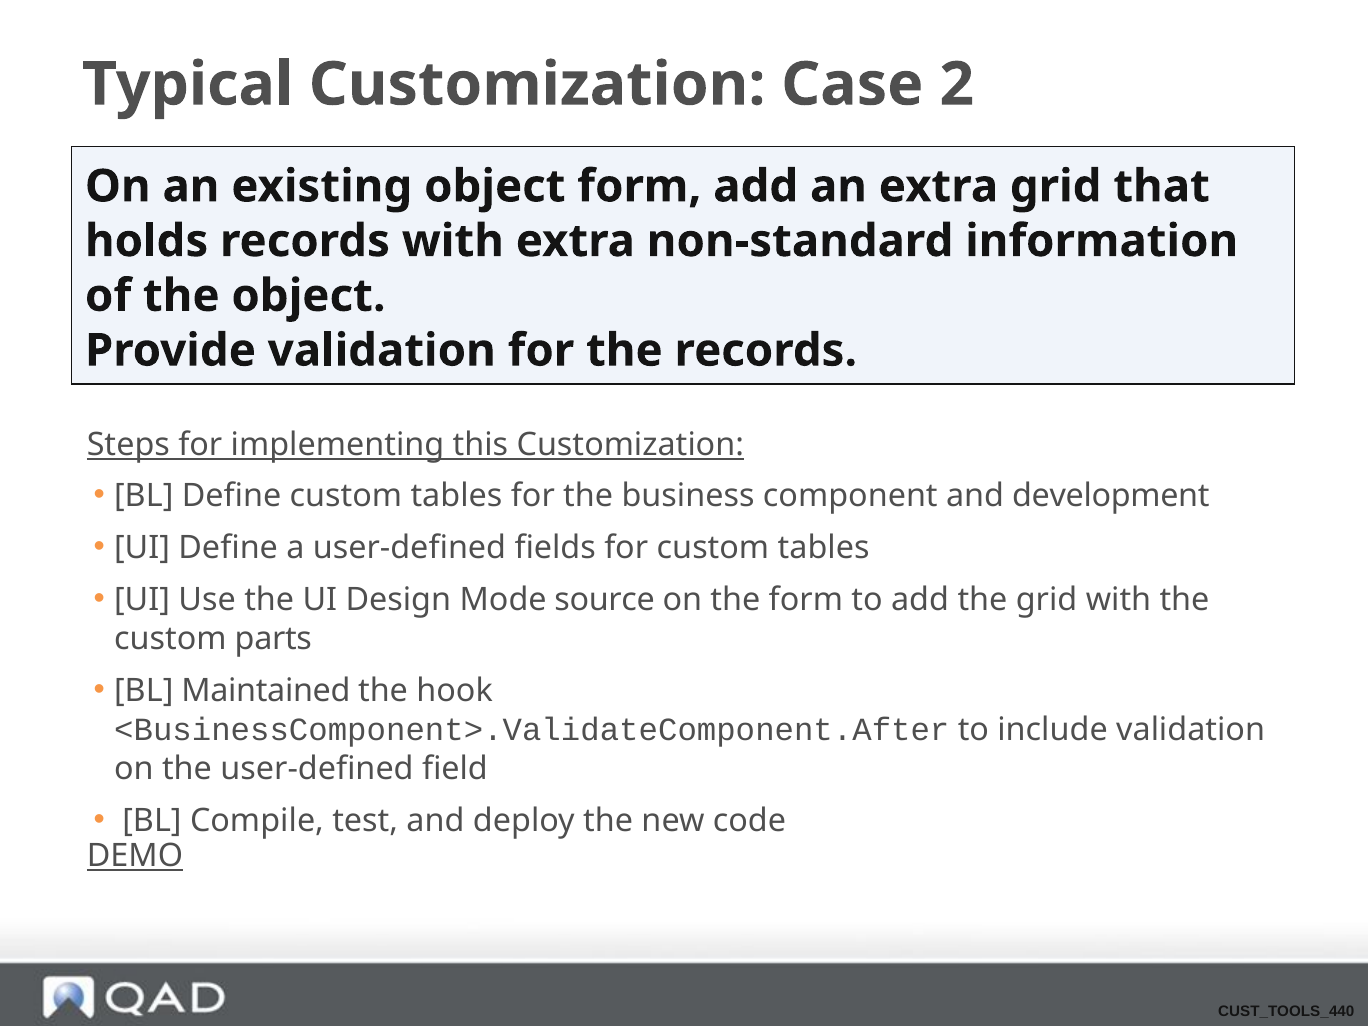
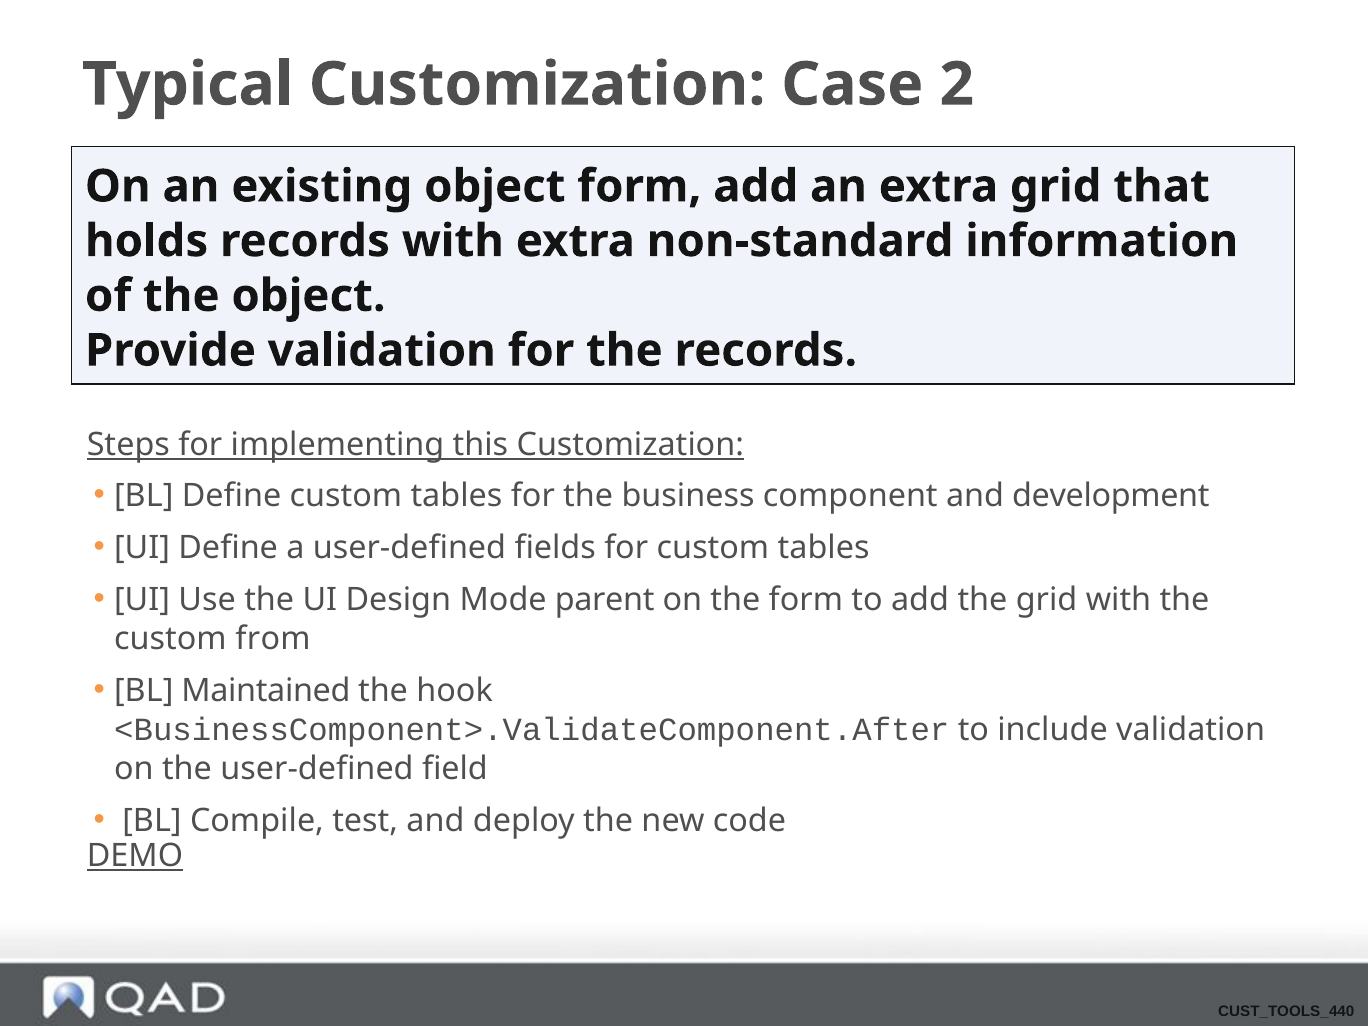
source: source -> parent
parts: parts -> from
